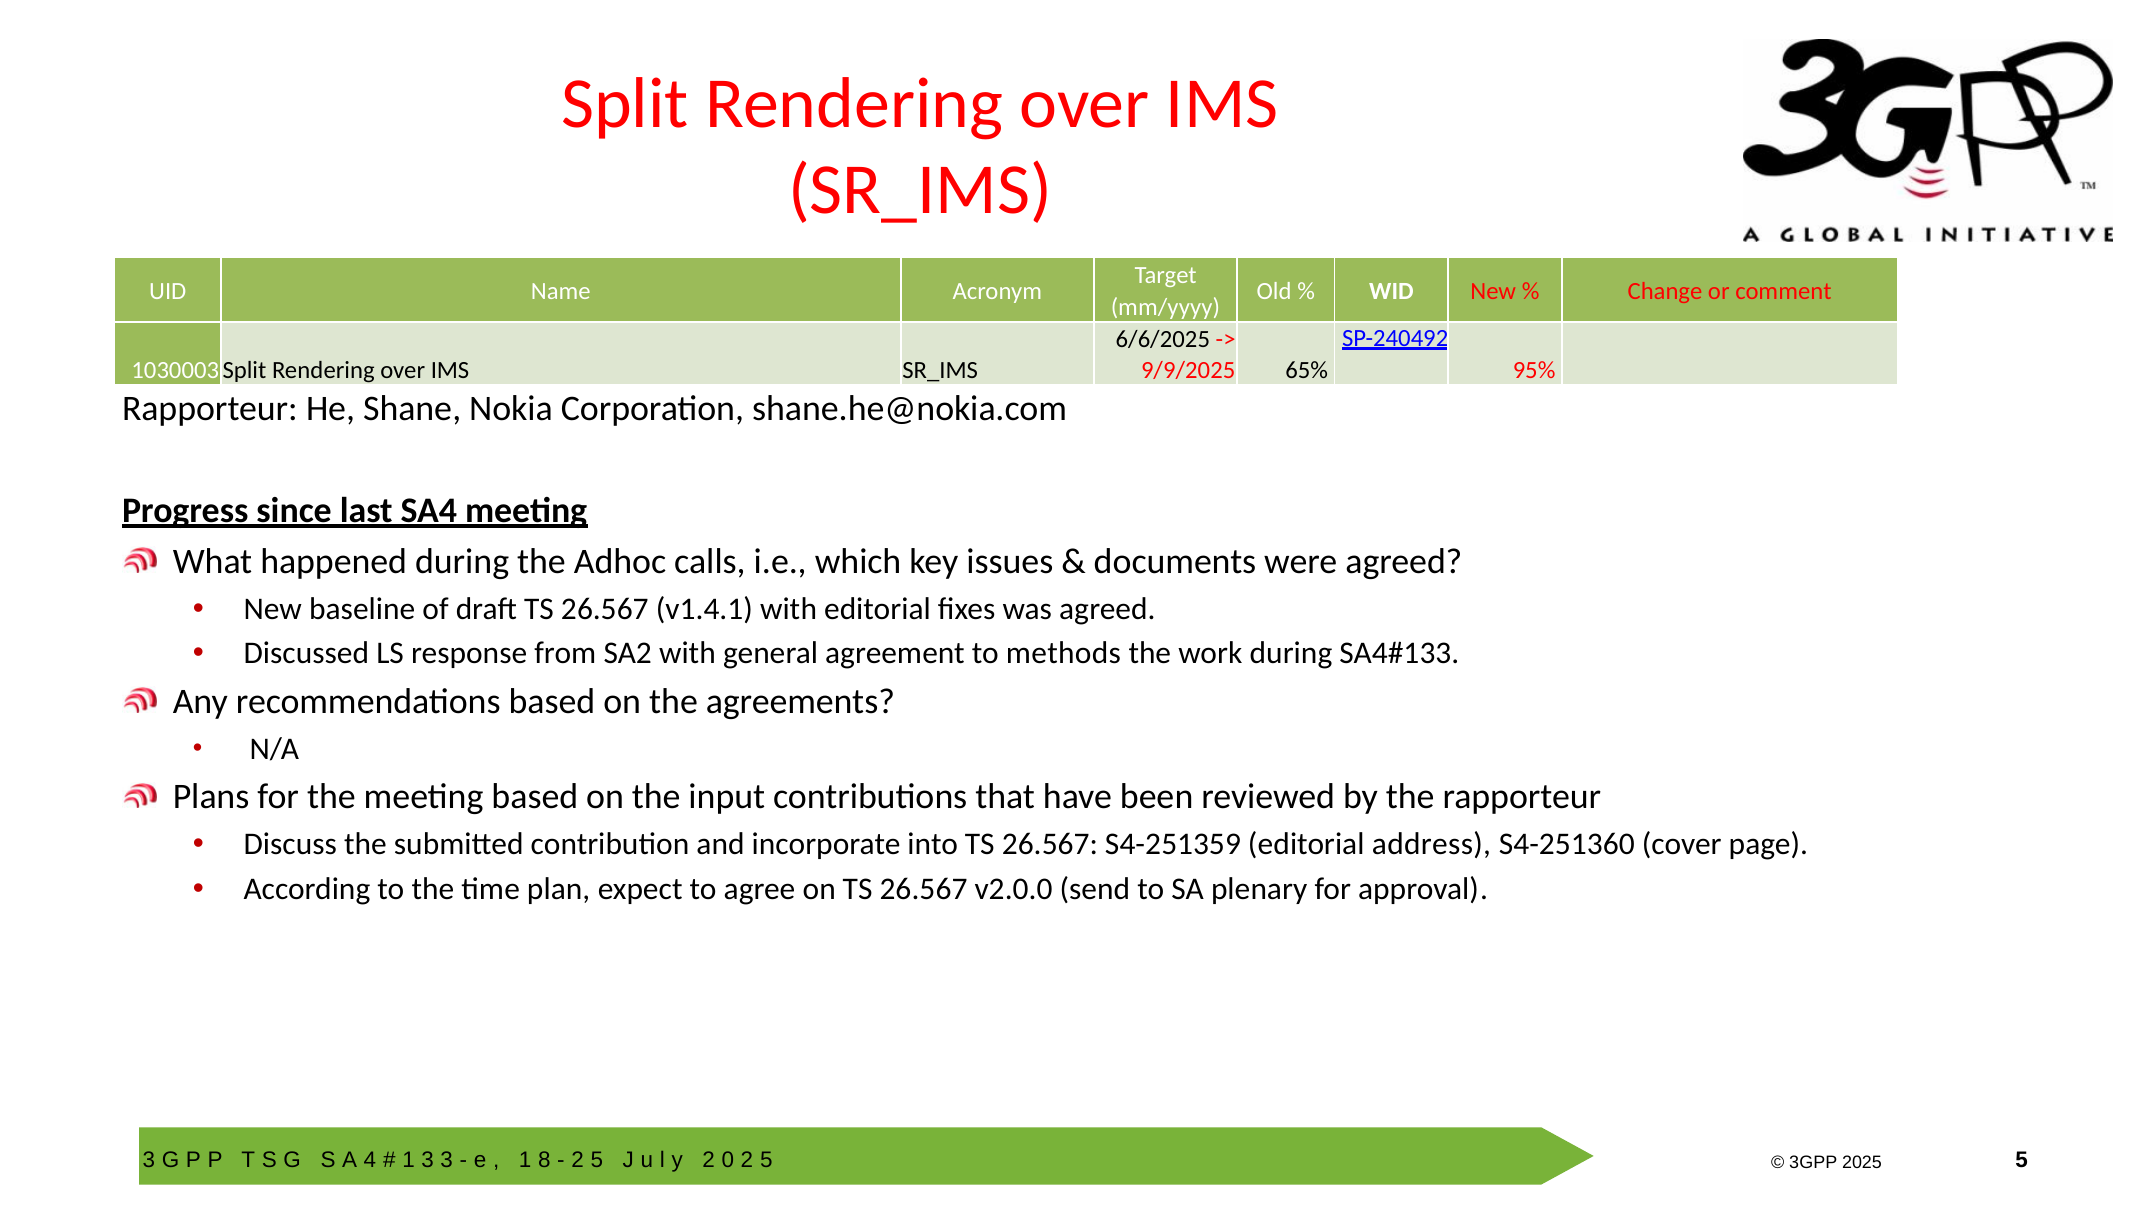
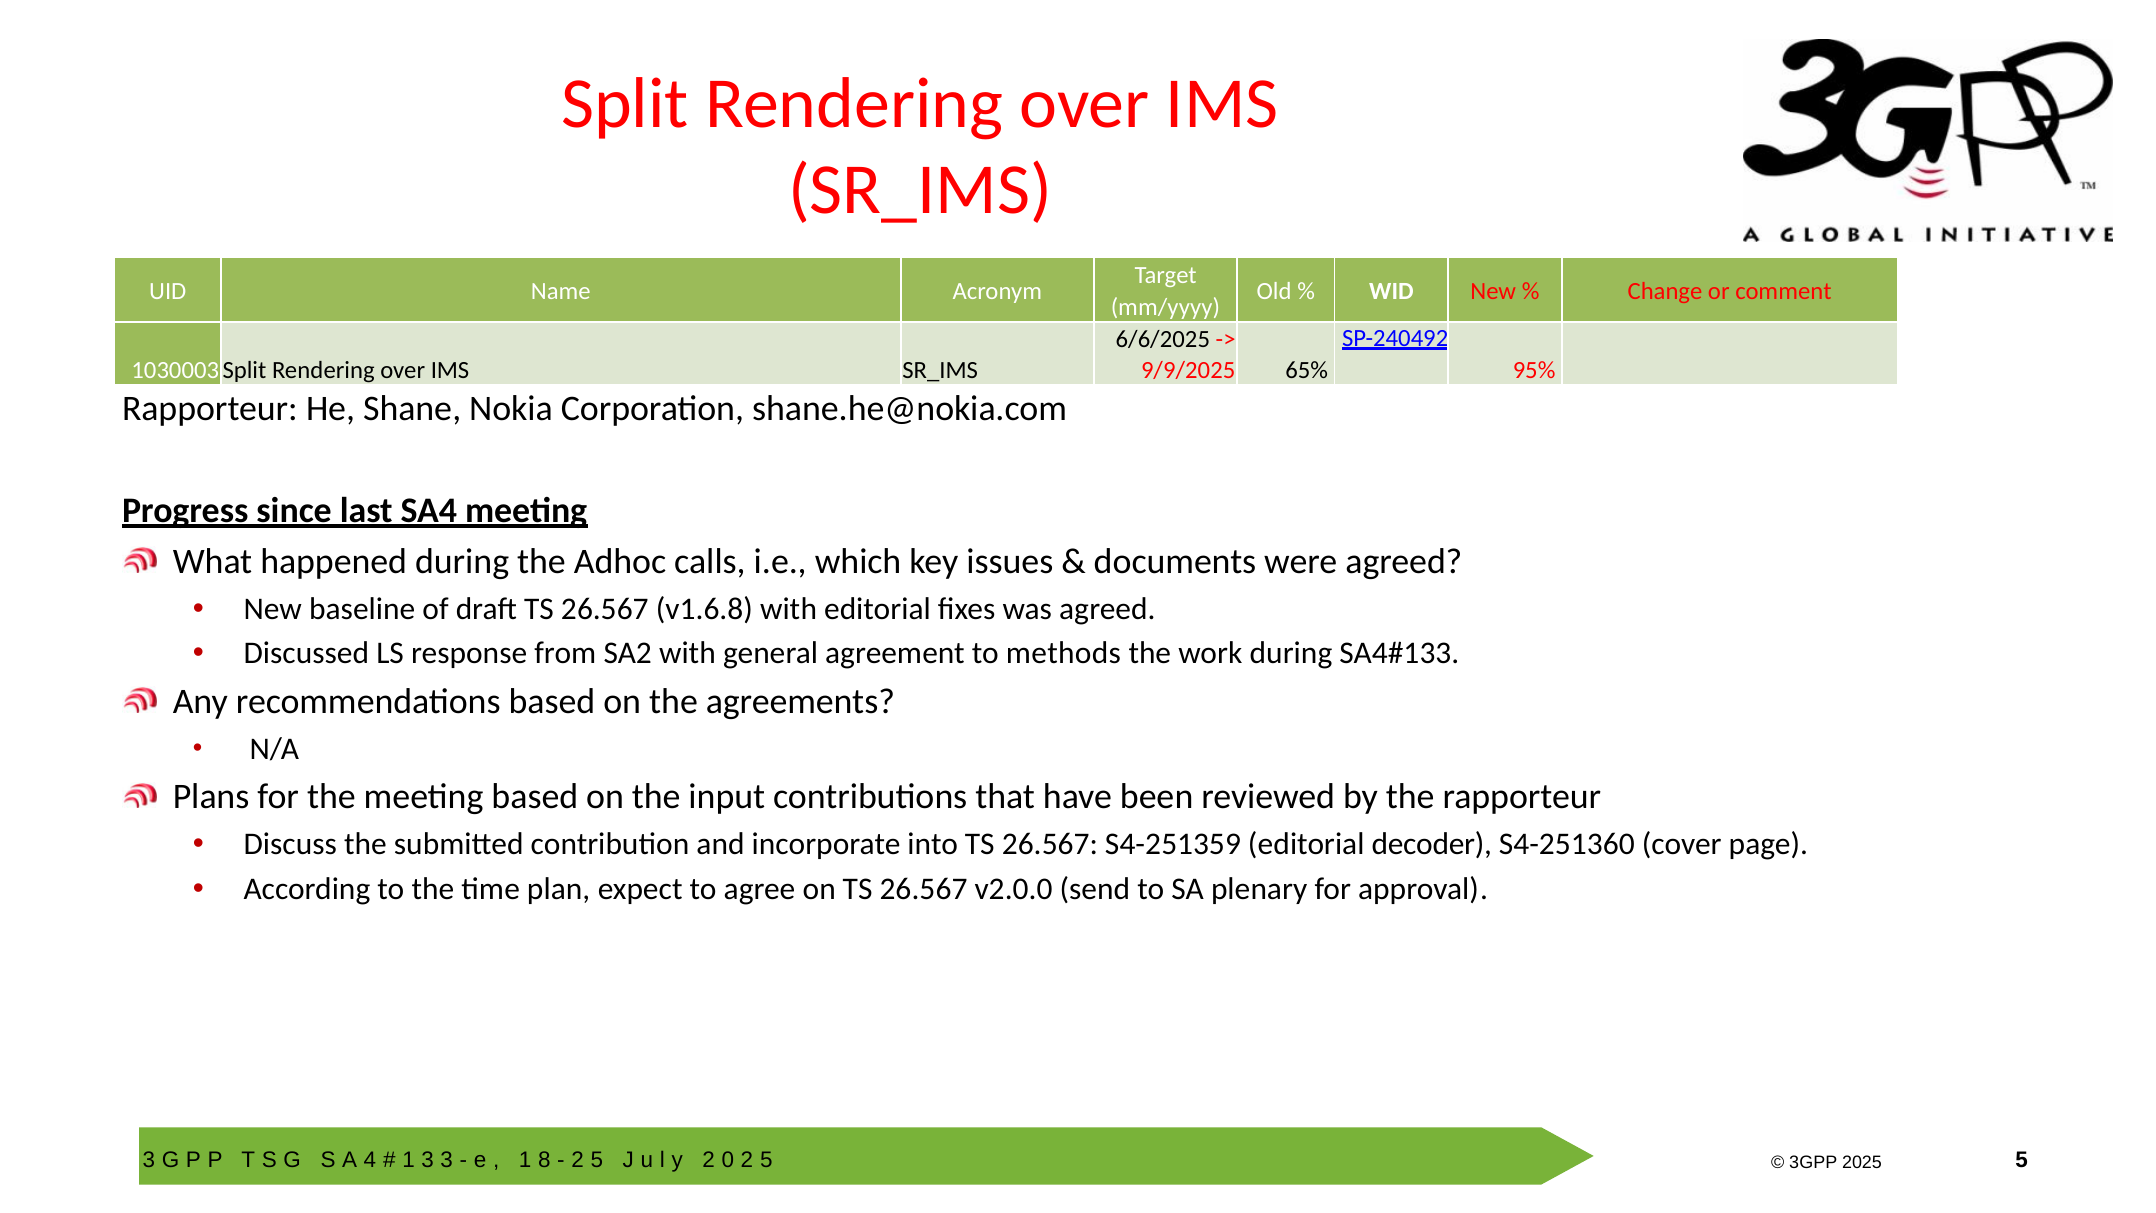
v1.4.1: v1.4.1 -> v1.6.8
address: address -> decoder
